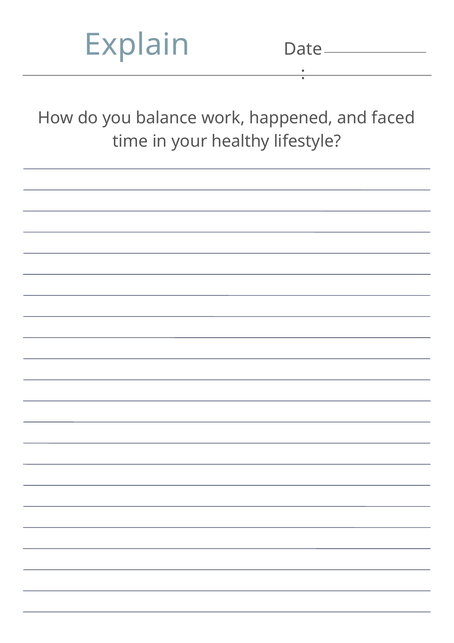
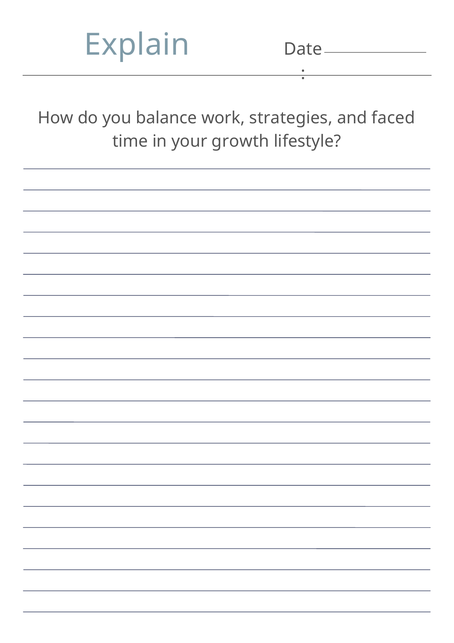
happened: happened -> strategies
healthy: healthy -> growth
